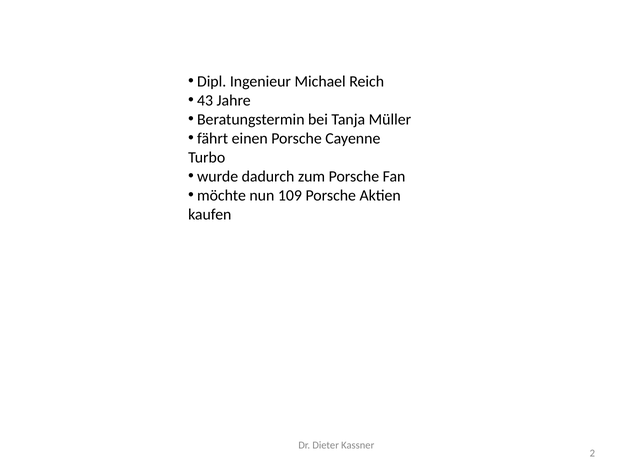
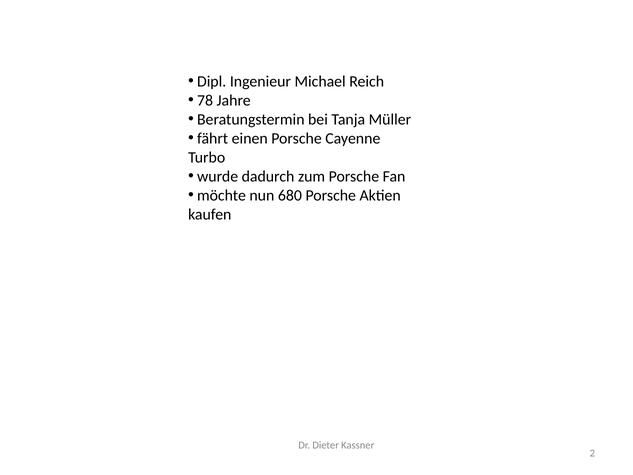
43: 43 -> 78
109: 109 -> 680
